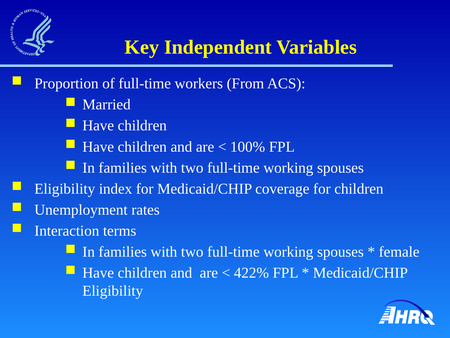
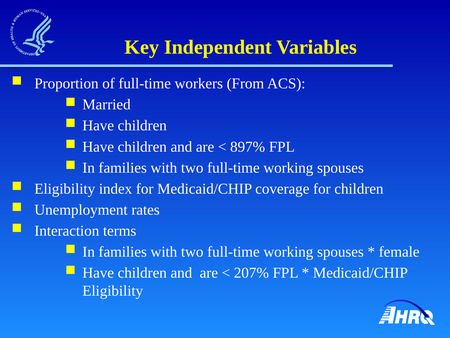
100%: 100% -> 897%
422%: 422% -> 207%
